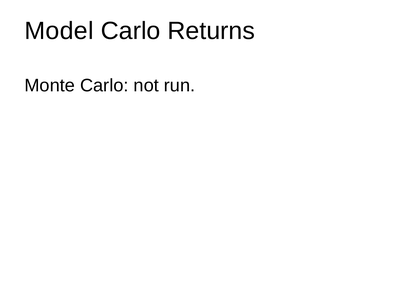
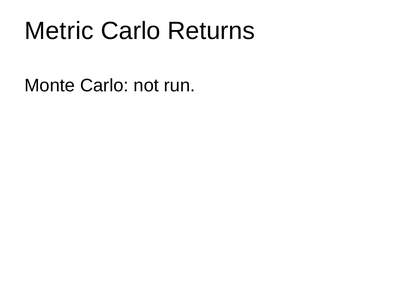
Model: Model -> Metric
